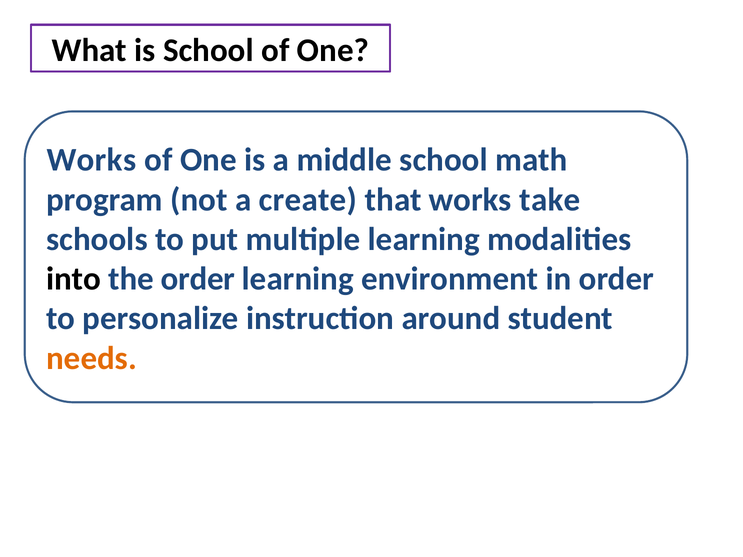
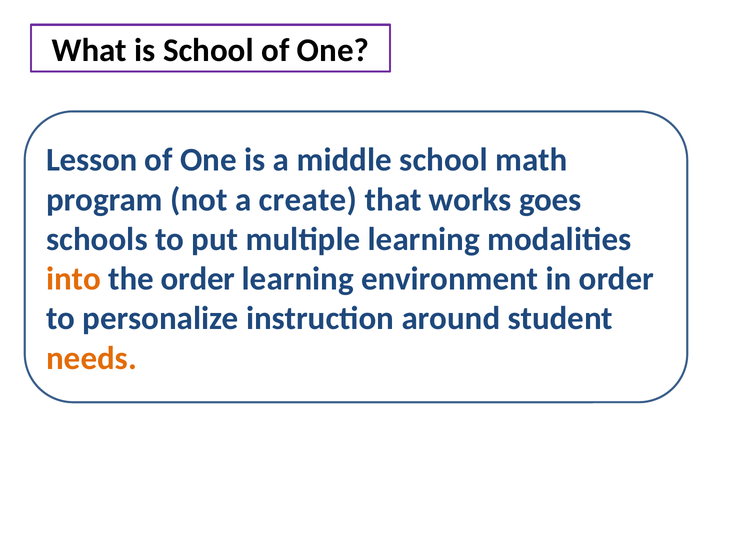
Works at (91, 160): Works -> Lesson
take: take -> goes
into colour: black -> orange
